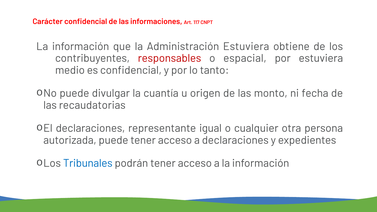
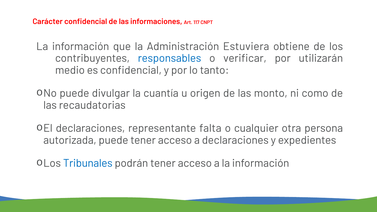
responsables colour: red -> blue
espacial: espacial -> verificar
por estuviera: estuviera -> utilizarán
fecha: fecha -> como
igual: igual -> falta
